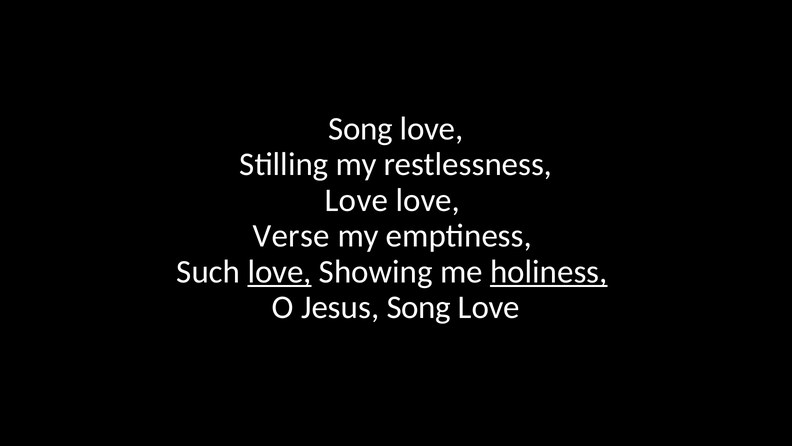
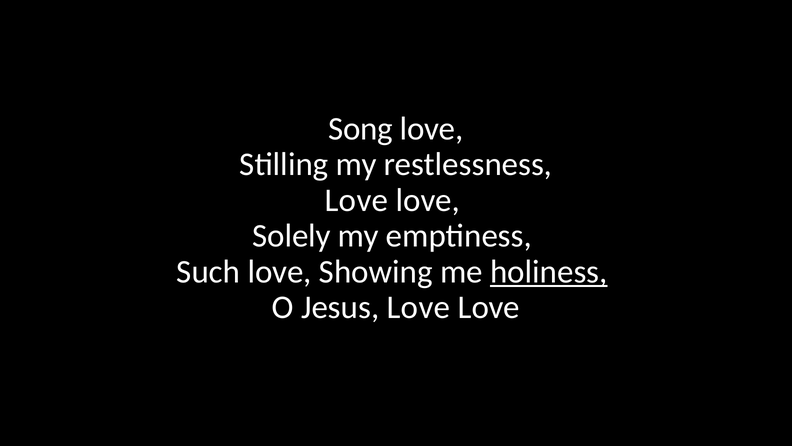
Verse: Verse -> Solely
love at (280, 271) underline: present -> none
Jesus Song: Song -> Love
